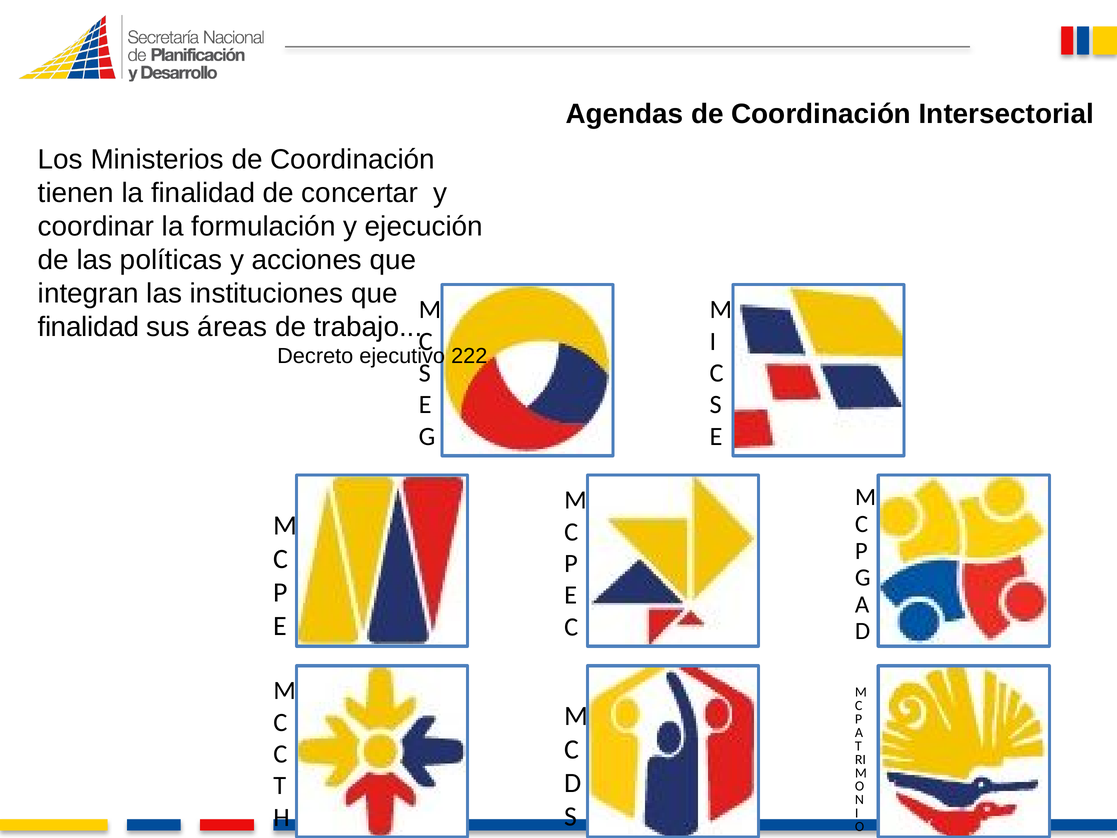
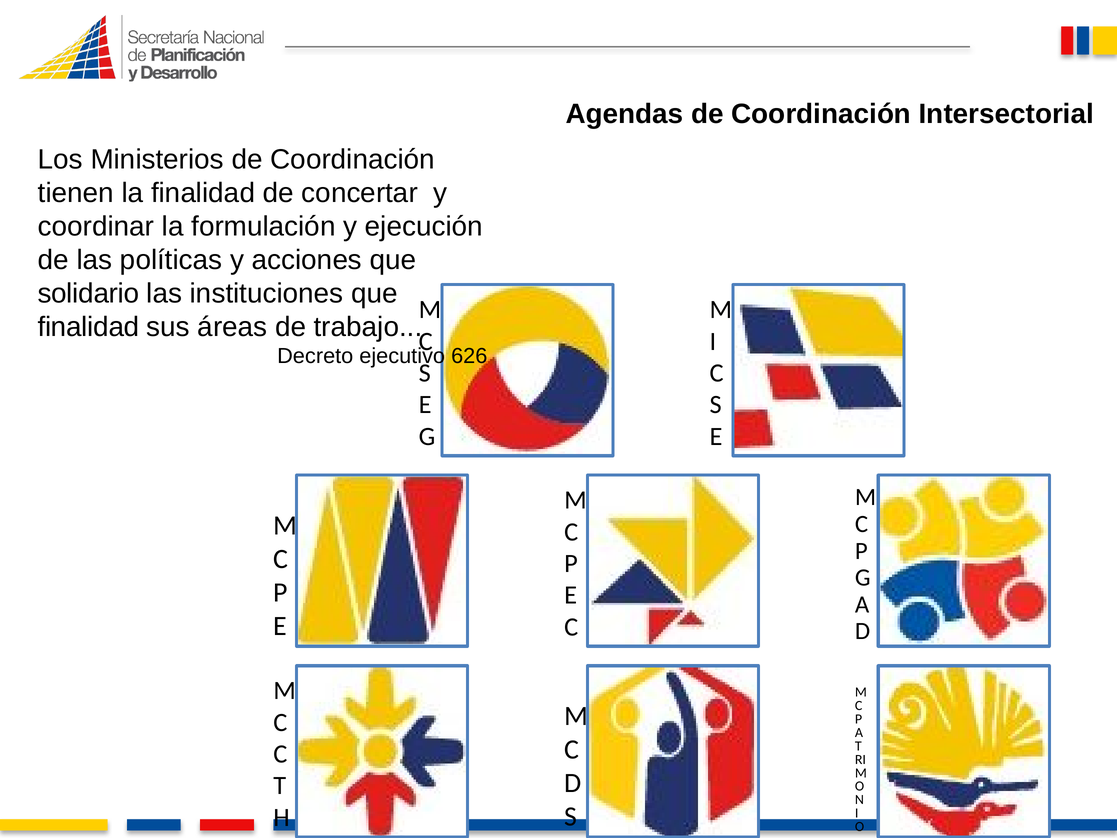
integran: integran -> solidario
222: 222 -> 626
